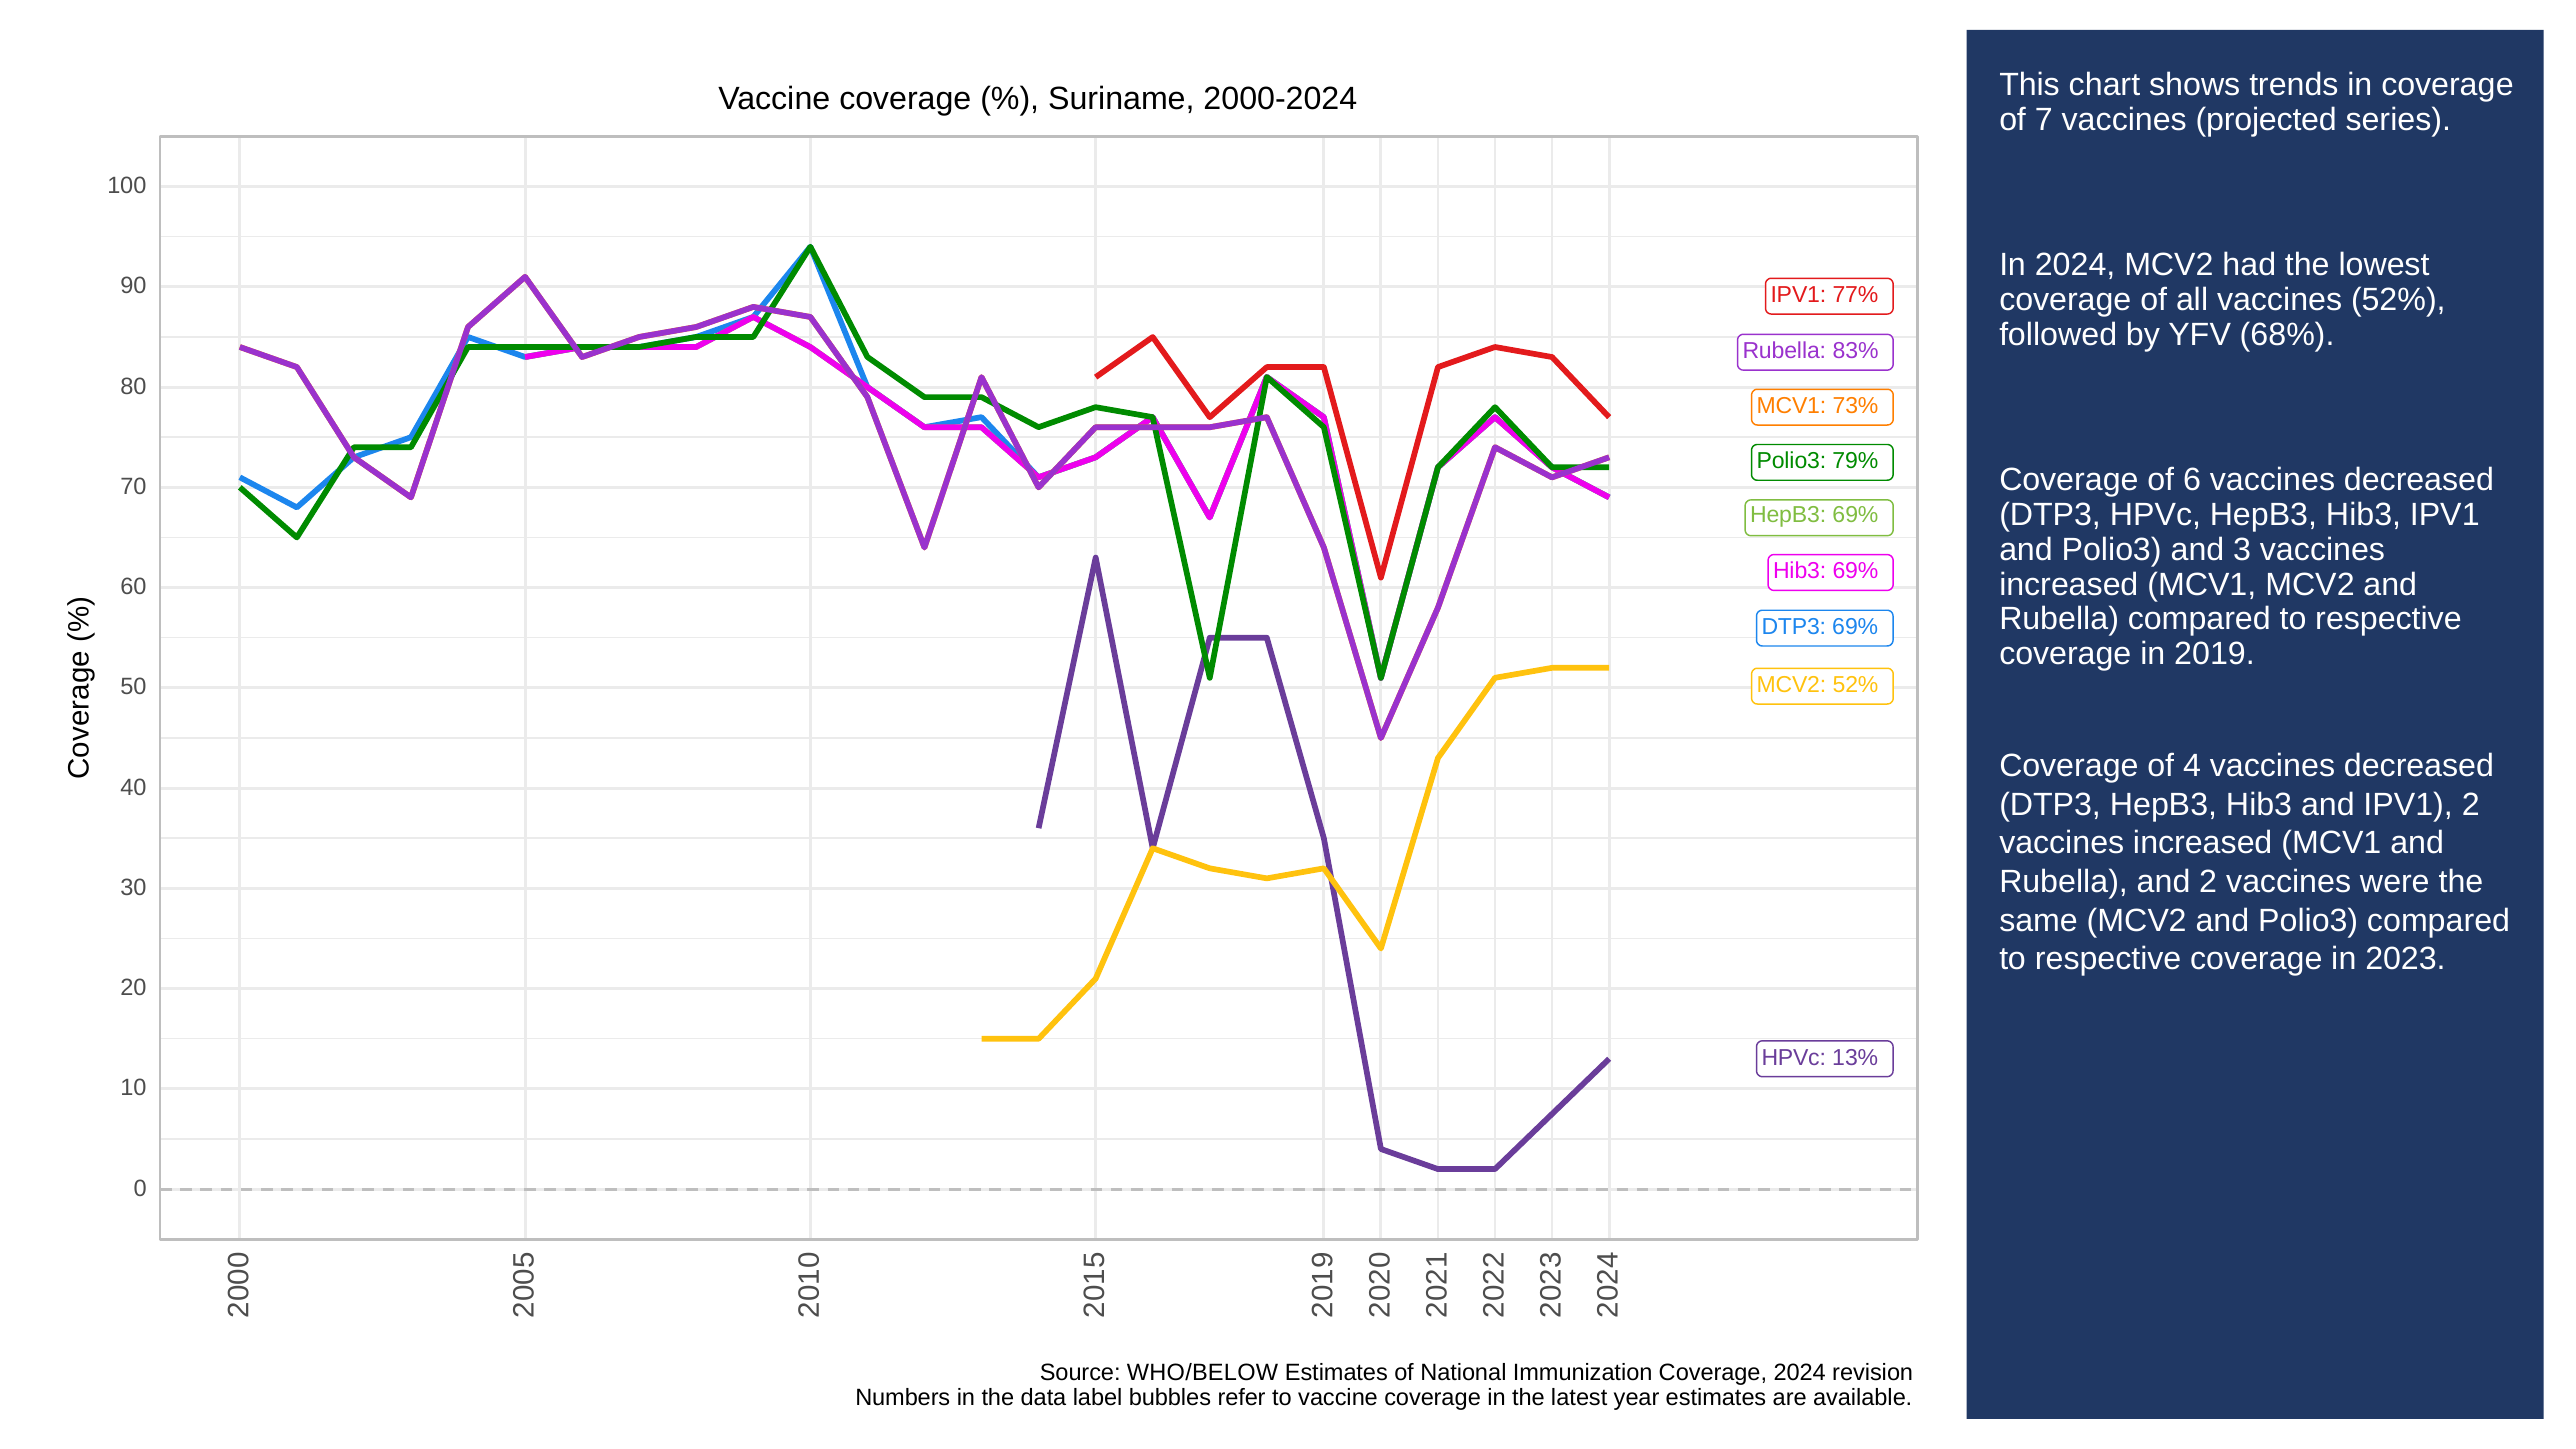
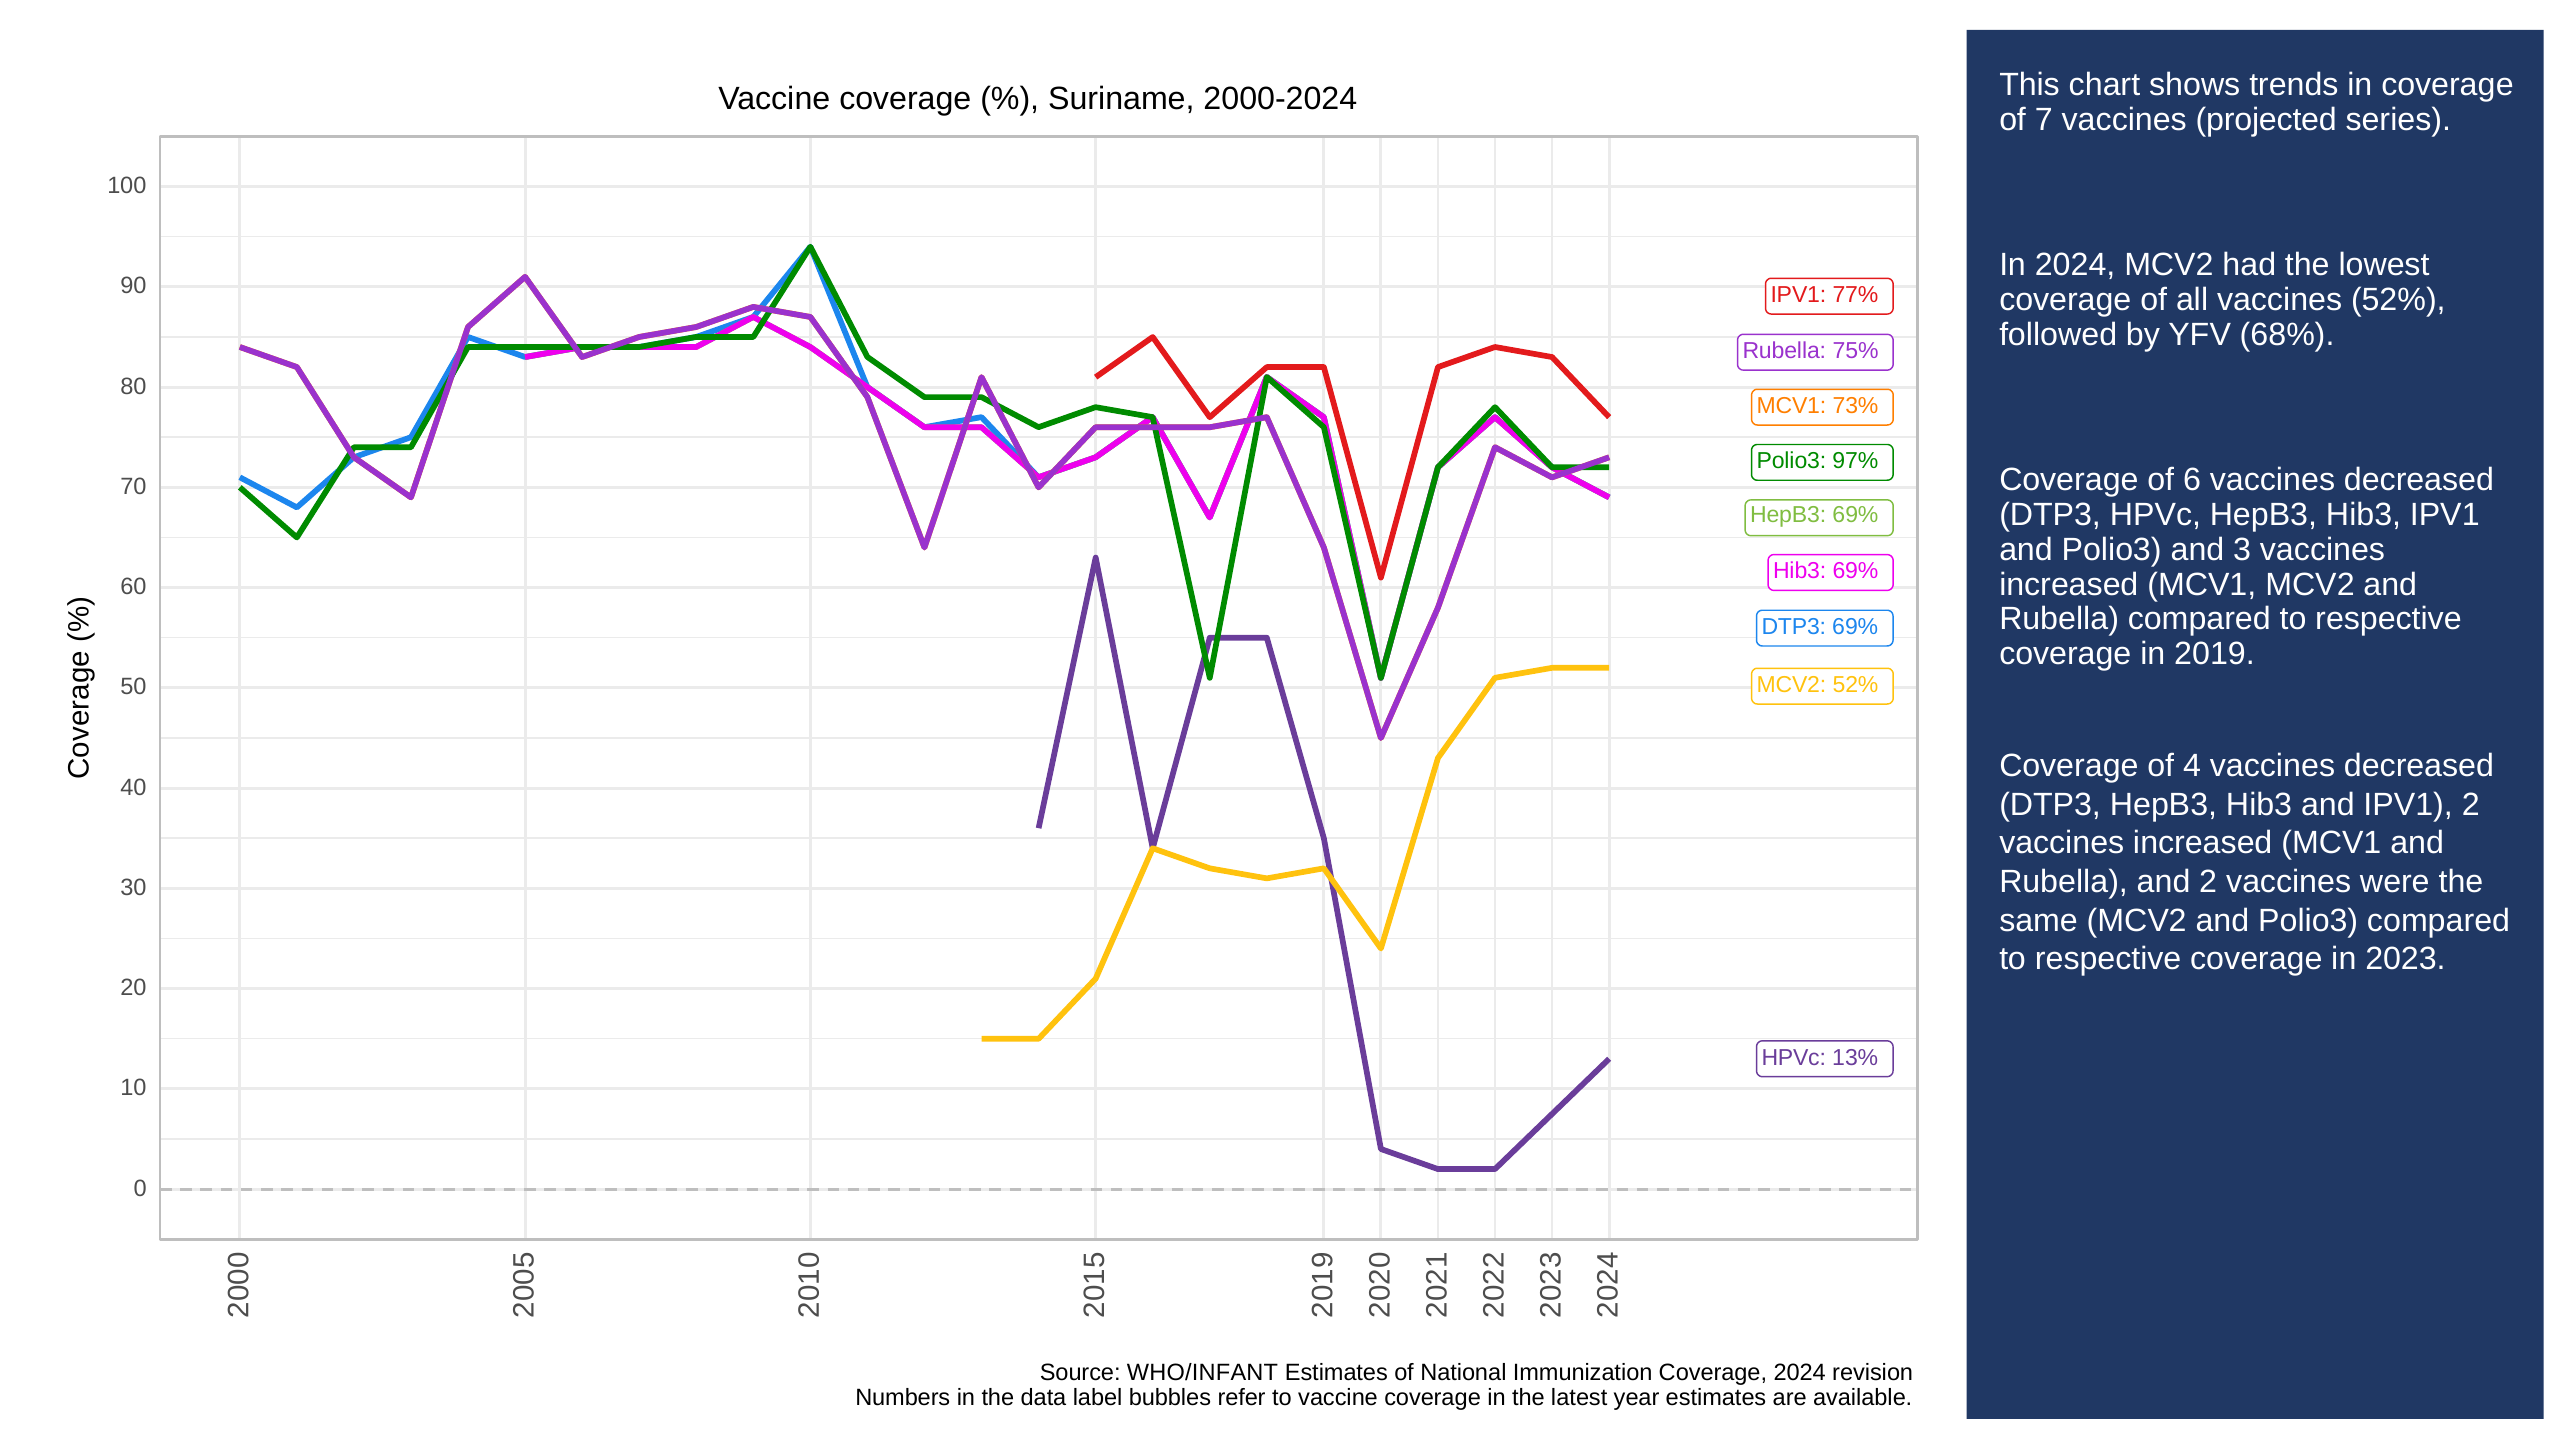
83%: 83% -> 75%
79%: 79% -> 97%
WHO/BELOW: WHO/BELOW -> WHO/INFANT
